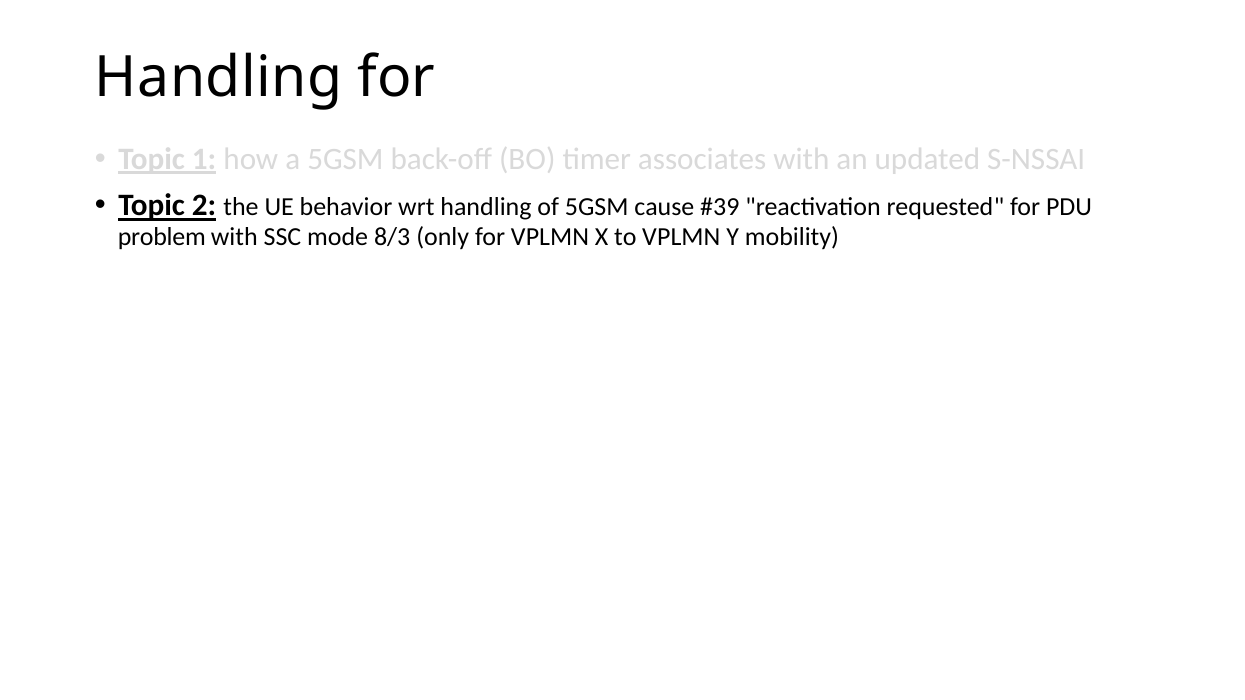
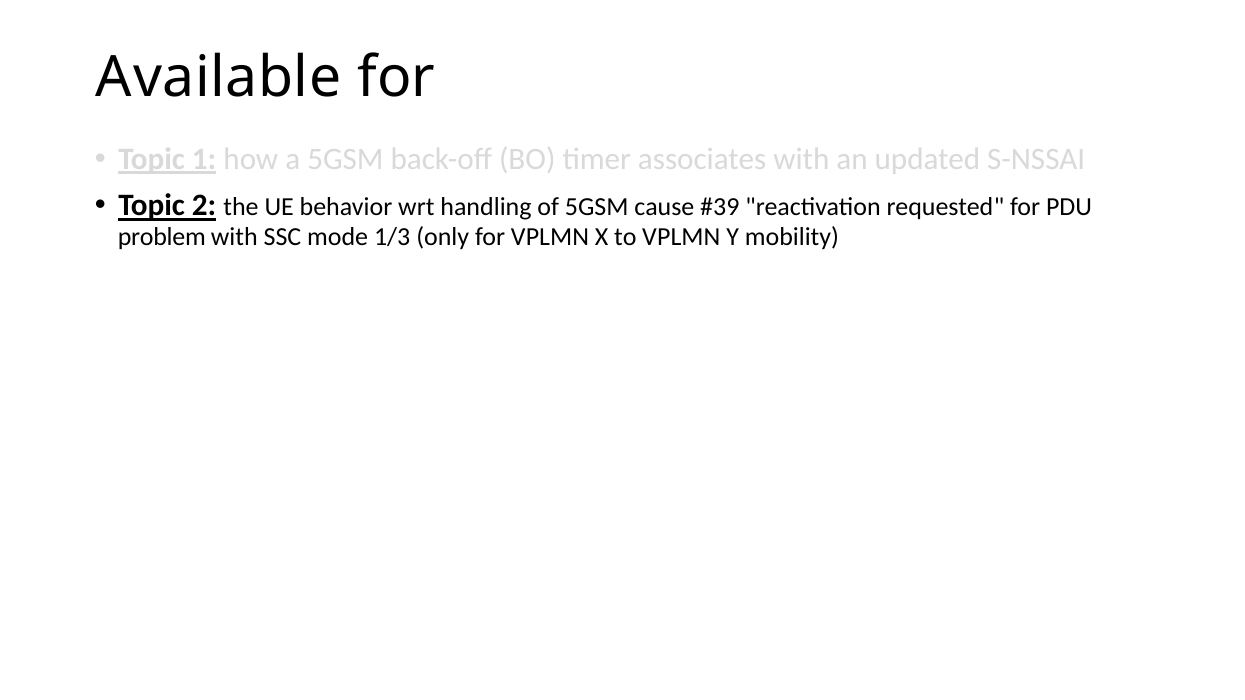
Handling at (219, 77): Handling -> Available
8/3: 8/3 -> 1/3
